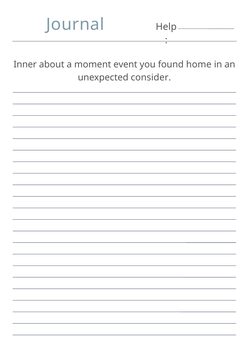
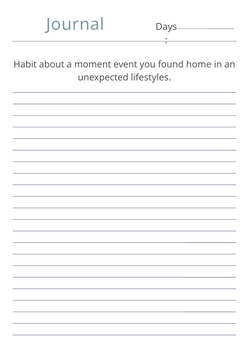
Help: Help -> Days
Inner: Inner -> Habit
consider: consider -> lifestyles
